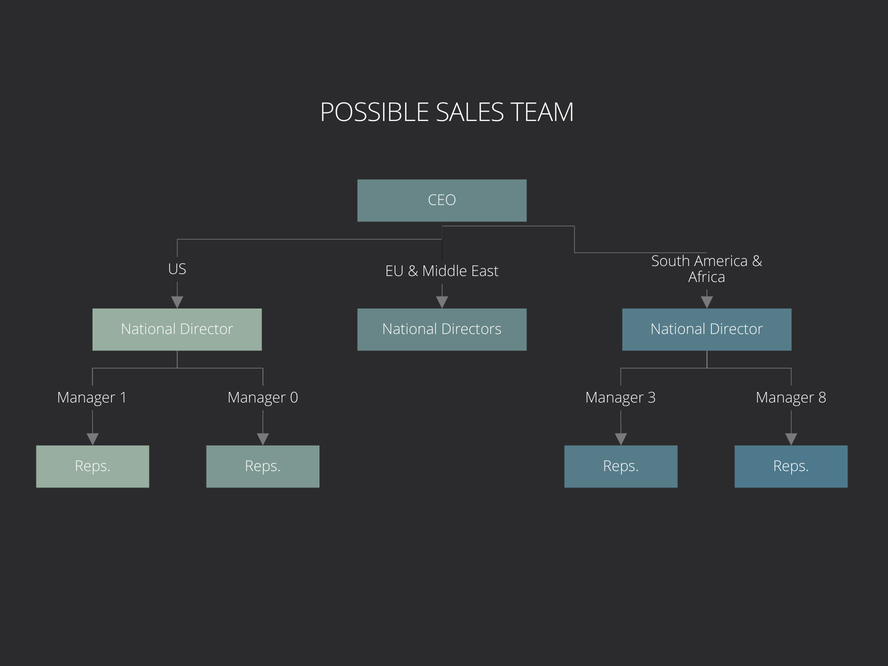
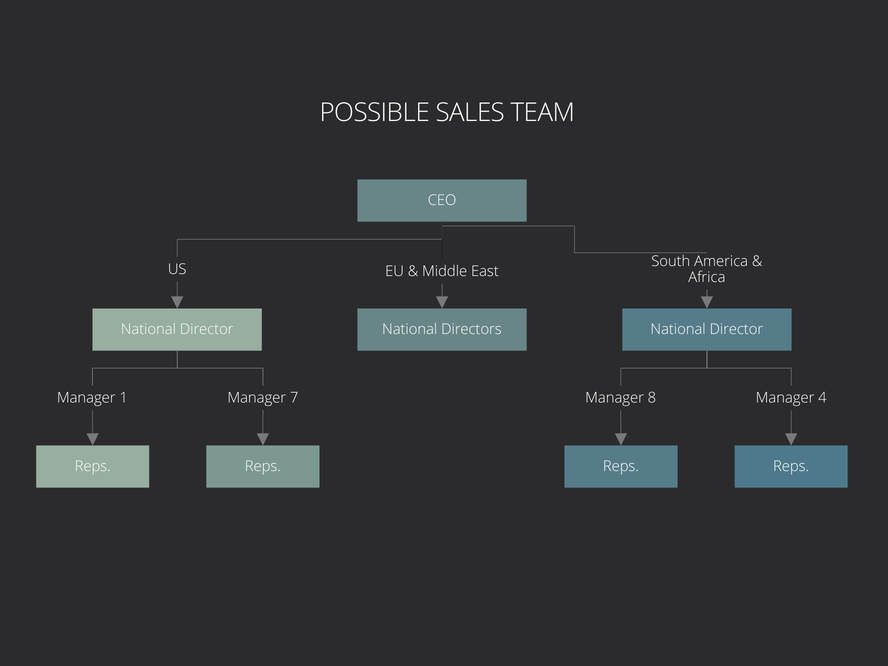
0: 0 -> 7
3: 3 -> 8
8: 8 -> 4
